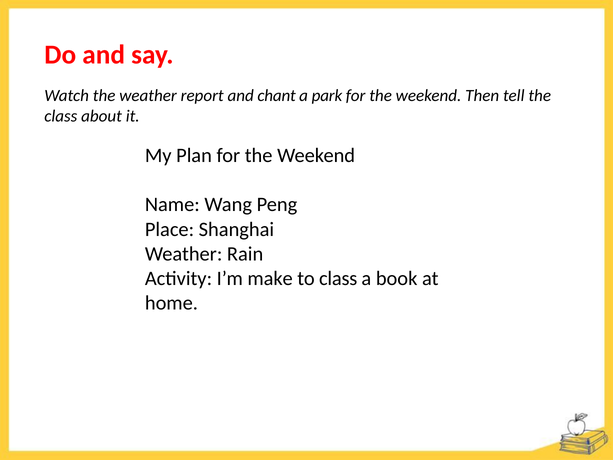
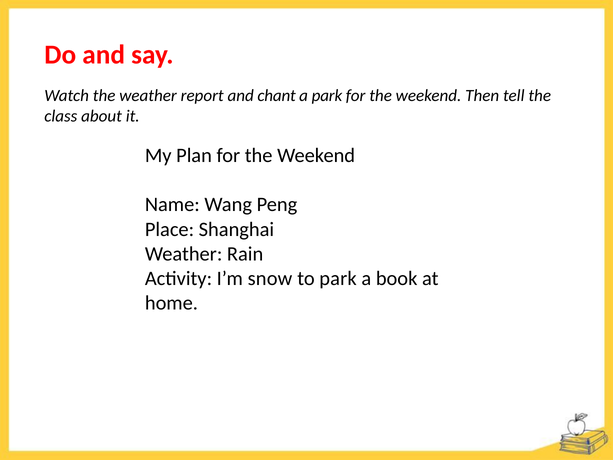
make: make -> snow
to class: class -> park
